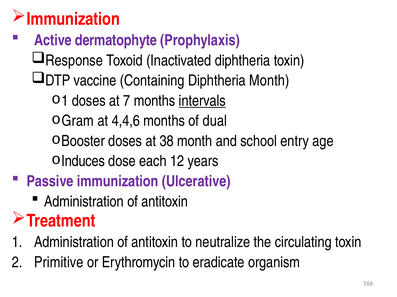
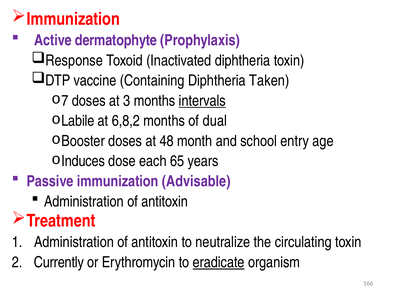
Diphtheria Month: Month -> Taken
1 at (65, 101): 1 -> 7
7: 7 -> 3
Gram: Gram -> Labile
4,4,6: 4,4,6 -> 6,8,2
38: 38 -> 48
12: 12 -> 65
Ulcerative: Ulcerative -> Advisable
Primitive: Primitive -> Currently
eradicate underline: none -> present
